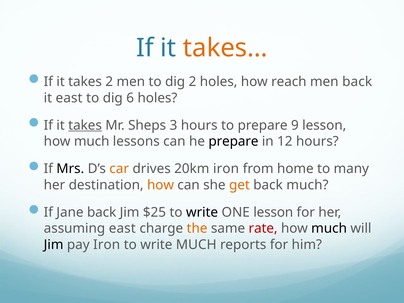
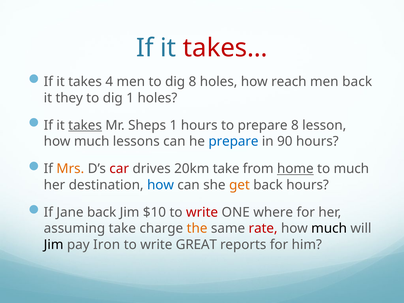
takes… colour: orange -> red
takes 2: 2 -> 4
dig 2: 2 -> 8
it east: east -> they
dig 6: 6 -> 1
Sheps 3: 3 -> 1
prepare 9: 9 -> 8
prepare at (233, 141) colour: black -> blue
12: 12 -> 90
Mrs colour: black -> orange
car colour: orange -> red
20km iron: iron -> take
home underline: none -> present
to many: many -> much
how at (161, 185) colour: orange -> blue
back much: much -> hours
$25: $25 -> $10
write at (202, 212) colour: black -> red
ONE lesson: lesson -> where
assuming east: east -> take
write MUCH: MUCH -> GREAT
